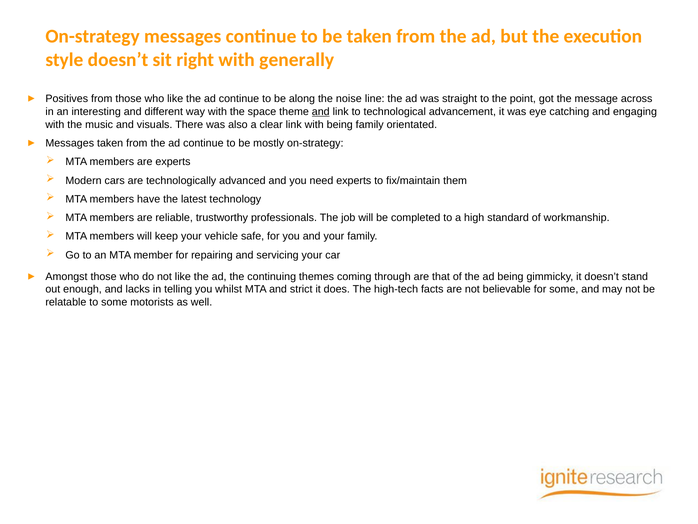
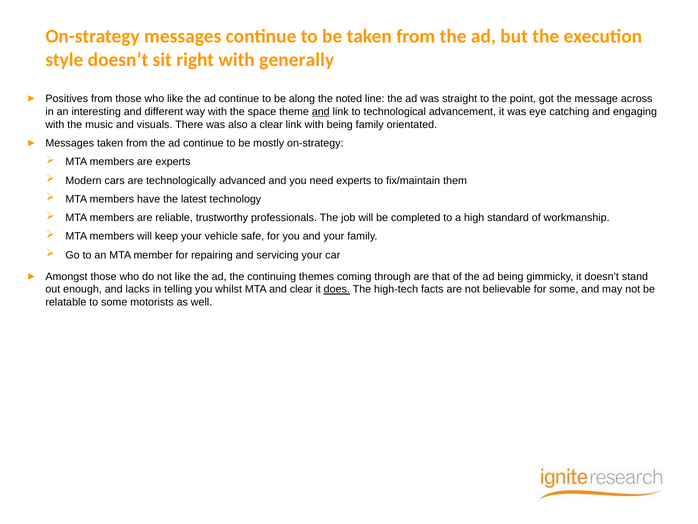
noise: noise -> noted
and strict: strict -> clear
does underline: none -> present
